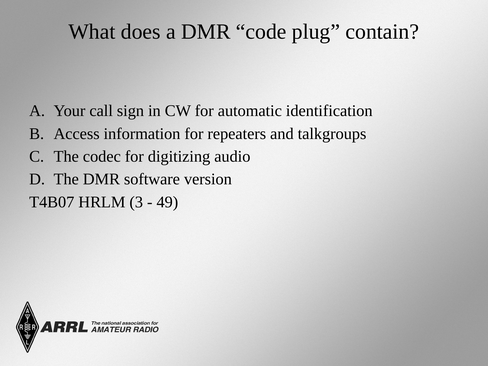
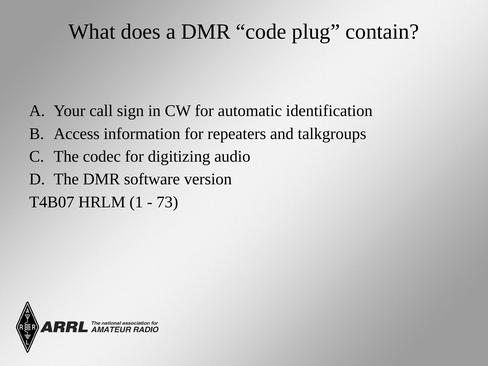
3: 3 -> 1
49: 49 -> 73
